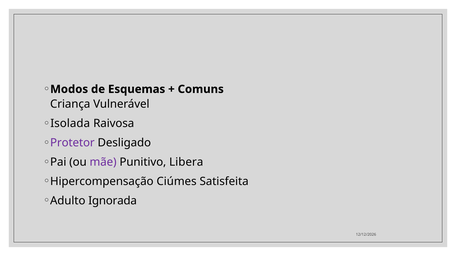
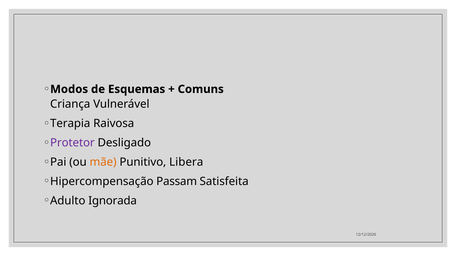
Isolada: Isolada -> Terapia
mãe colour: purple -> orange
Ciúmes: Ciúmes -> Passam
